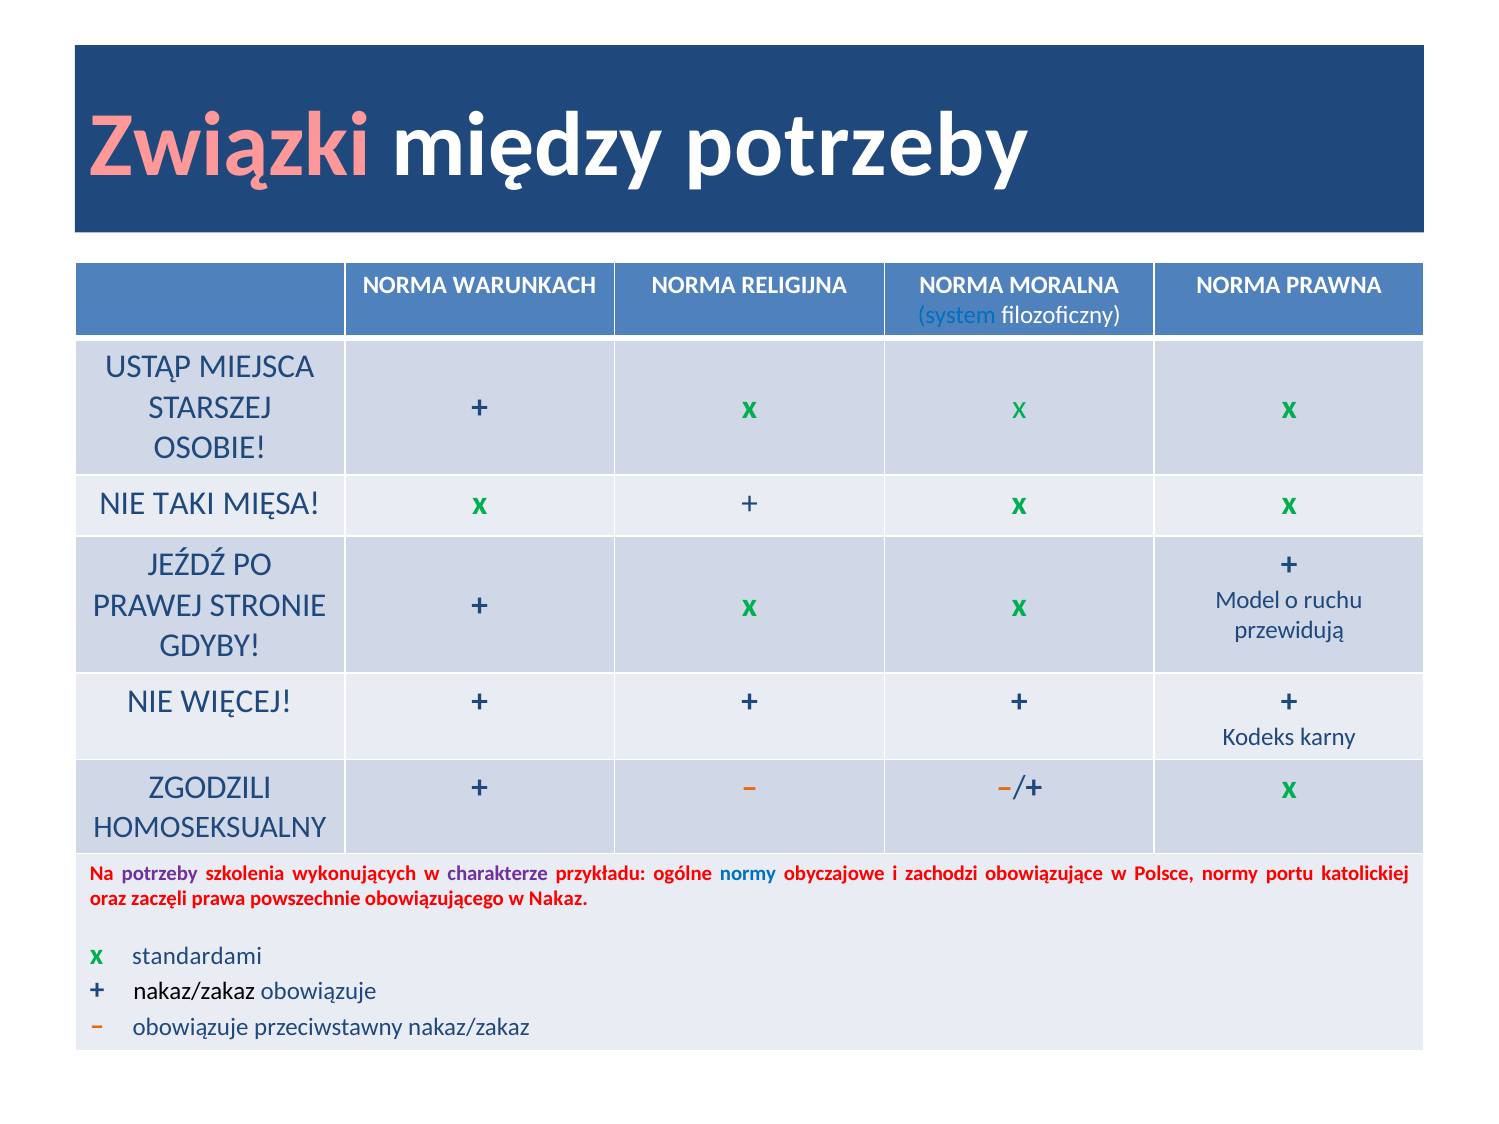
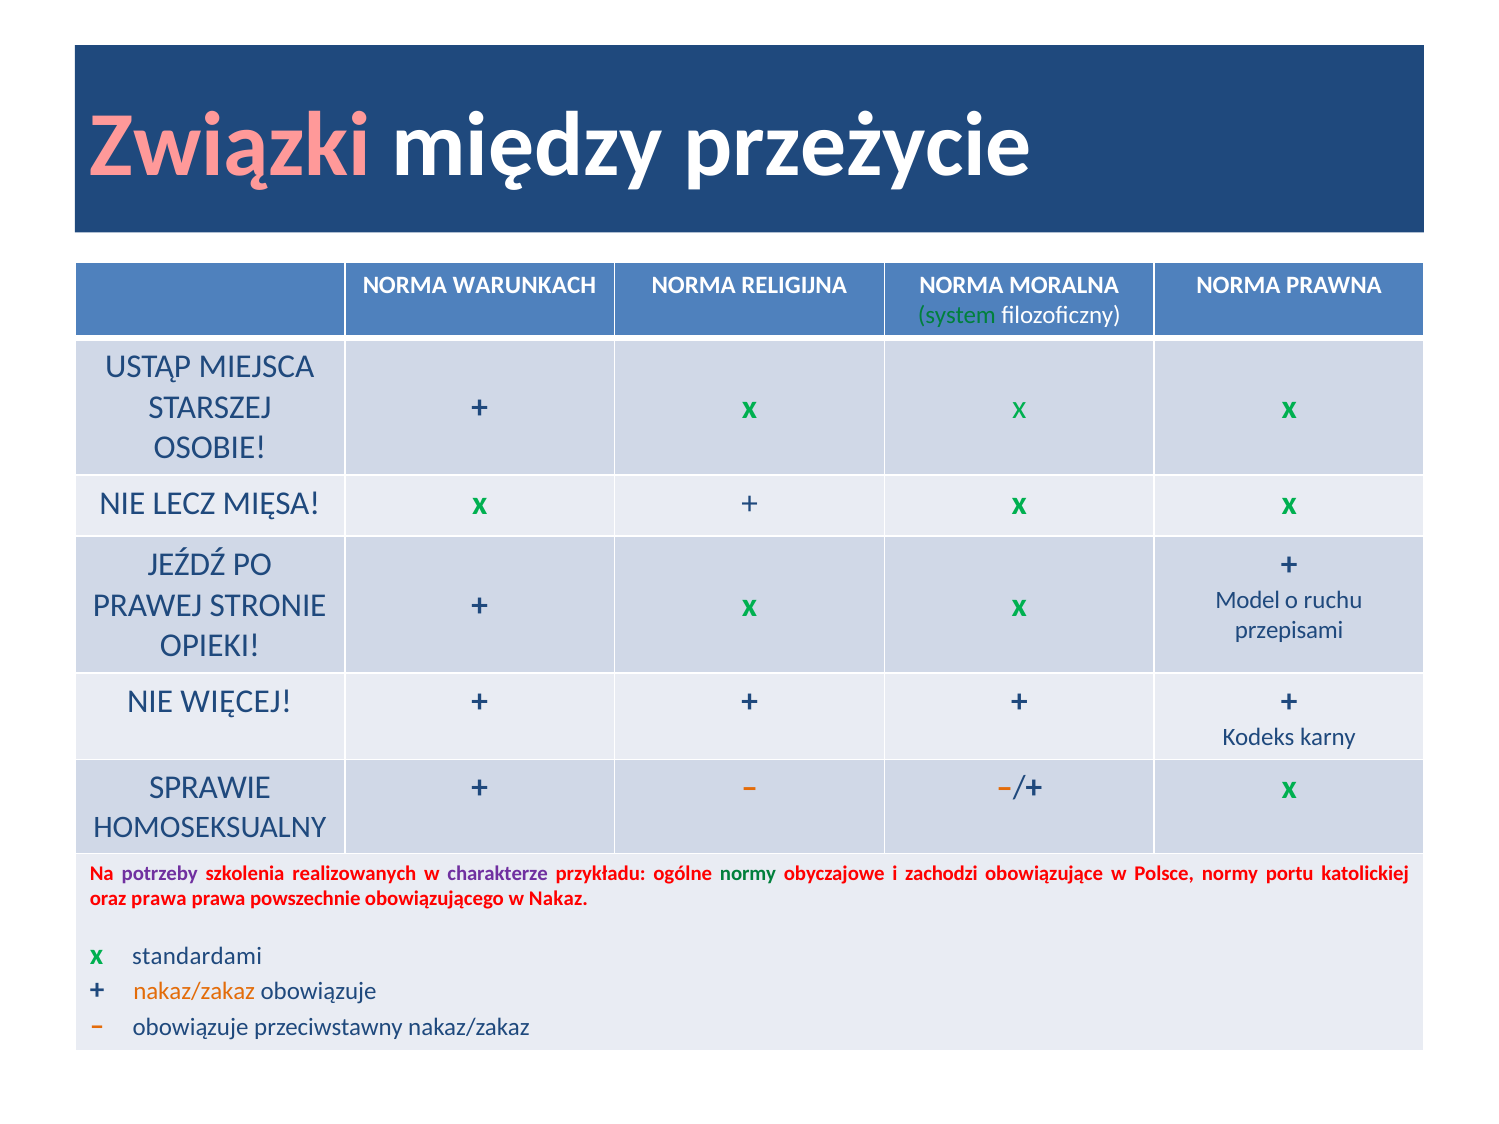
między potrzeby: potrzeby -> przeżycie
system colour: blue -> green
TAKI: TAKI -> LECZ
przewidują: przewidują -> przepisami
GDYBY: GDYBY -> OPIEKI
ZGODZILI: ZGODZILI -> SPRAWIE
wykonujących: wykonujących -> realizowanych
normy at (748, 874) colour: blue -> green
oraz zaczęli: zaczęli -> prawa
nakaz/zakaz at (194, 992) colour: black -> orange
